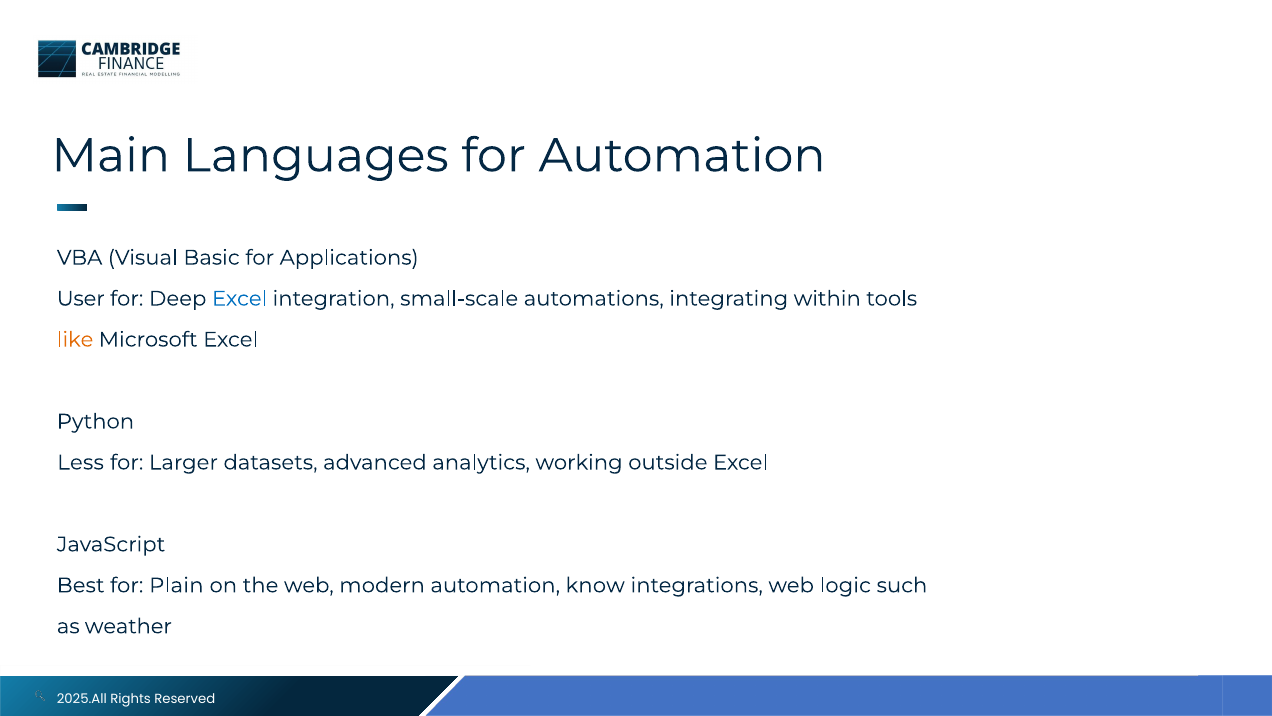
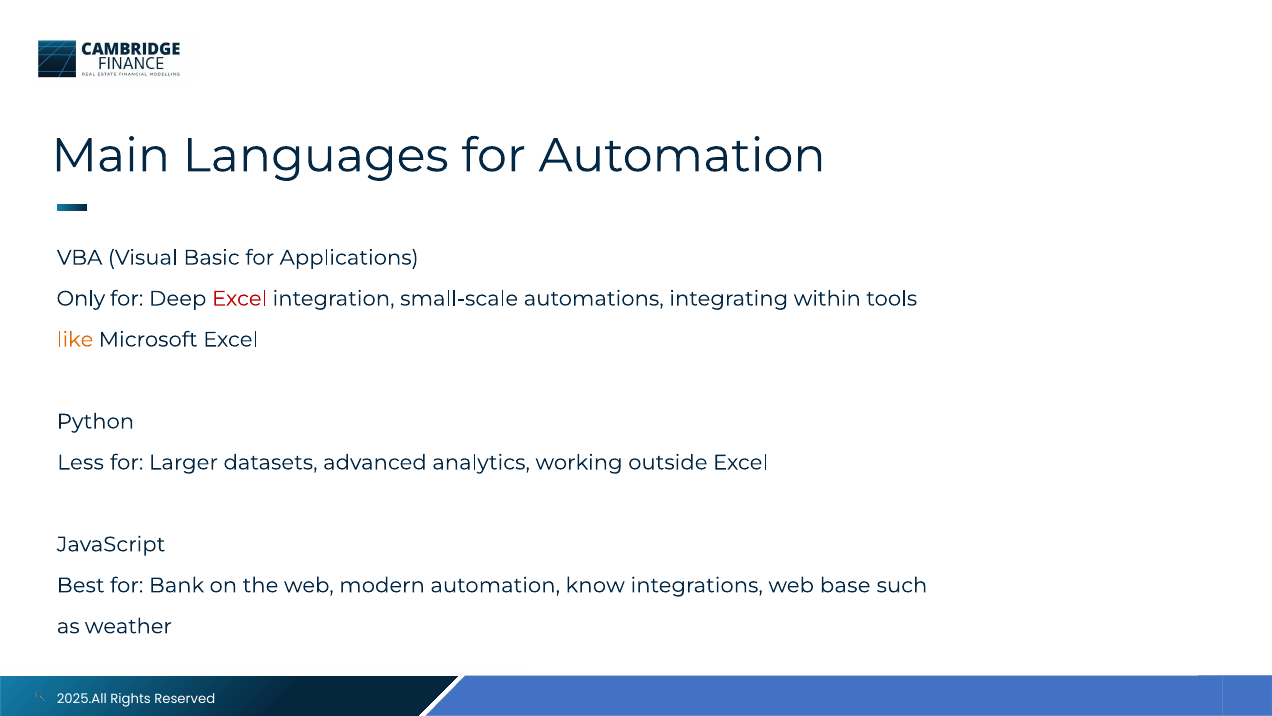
User: User -> Only
Excel at (240, 298) colour: blue -> red
Plain: Plain -> Bank
logic: logic -> base
